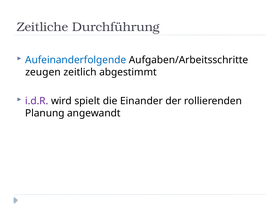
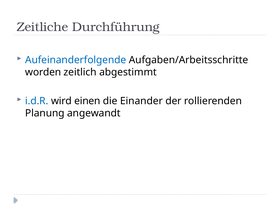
zeugen: zeugen -> worden
i.d.R colour: purple -> blue
spielt: spielt -> einen
